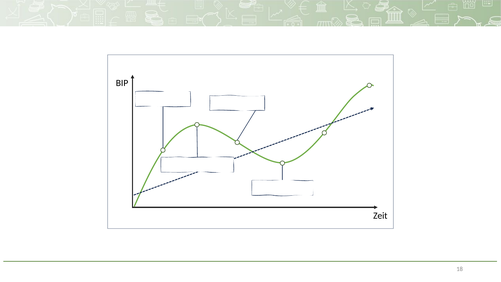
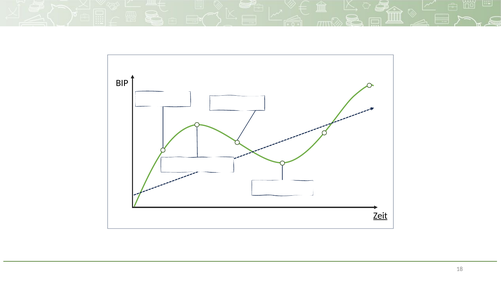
Zeit underline: none -> present
